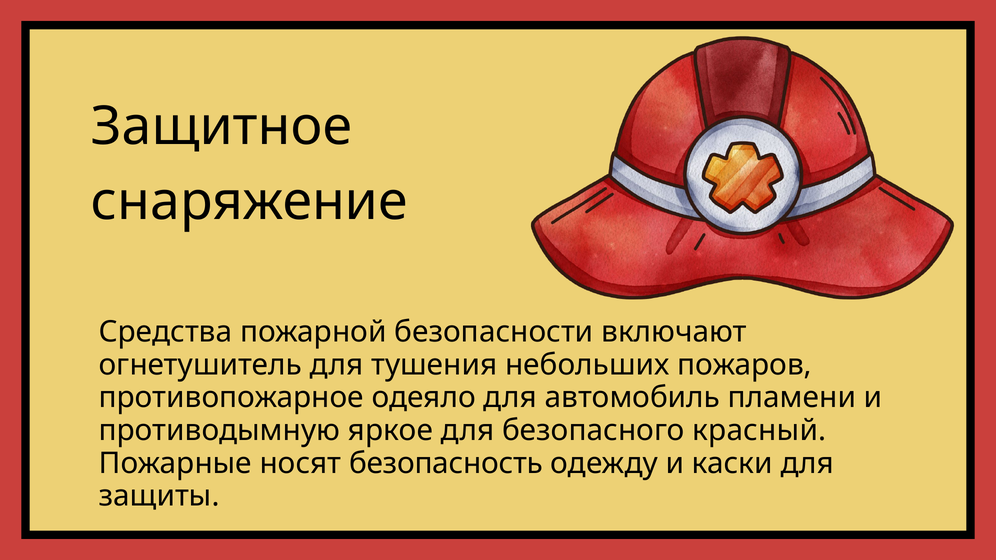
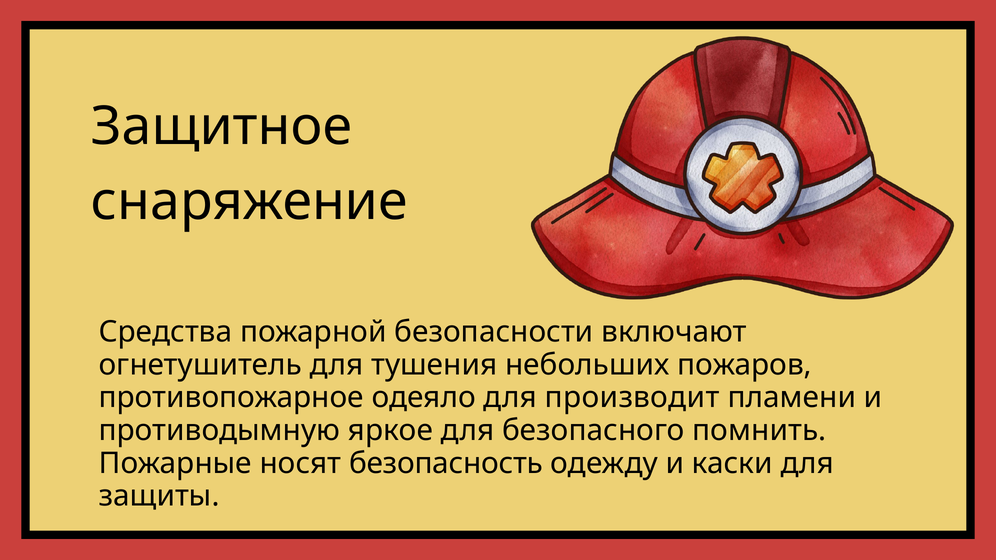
автомобиль: автомобиль -> производит
красный: красный -> помнить
